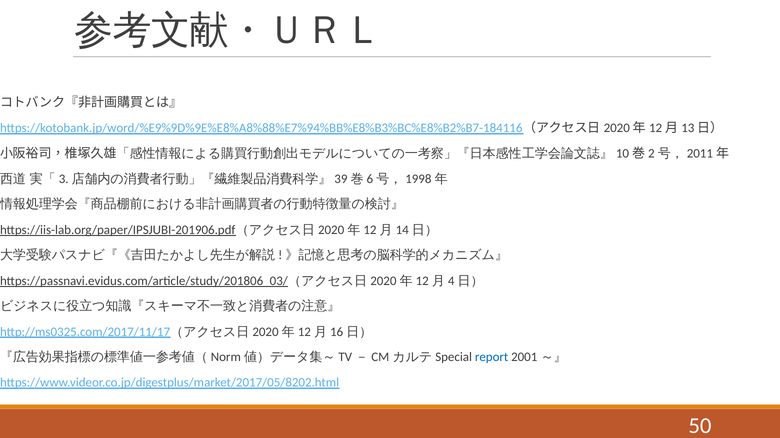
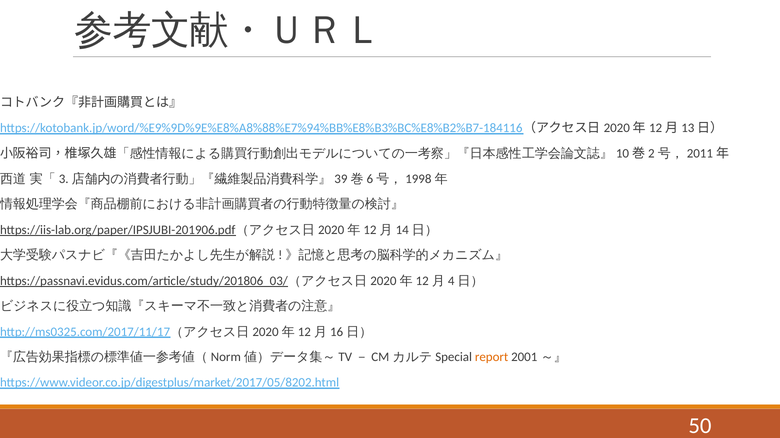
report colour: blue -> orange
